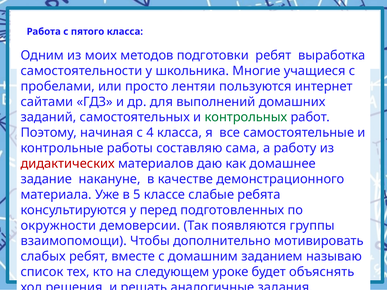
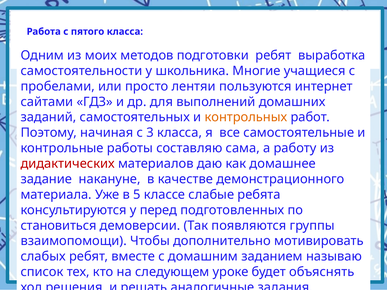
контрольных colour: green -> orange
4: 4 -> 3
окружности: окружности -> становиться
